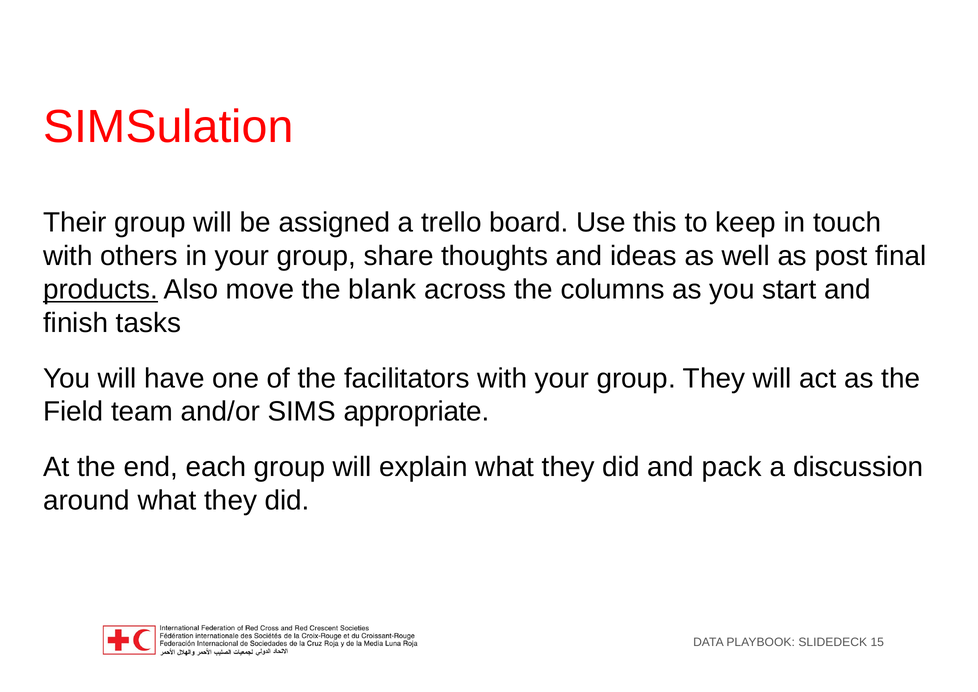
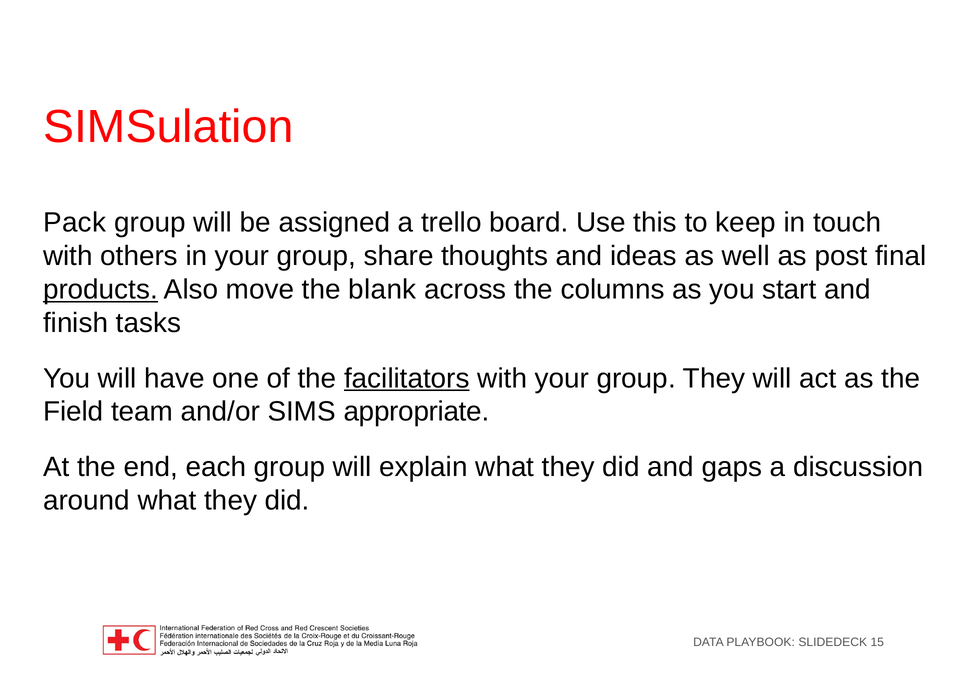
Their: Their -> Pack
facilitators underline: none -> present
pack: pack -> gaps
